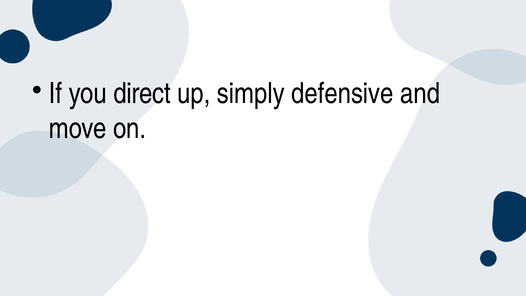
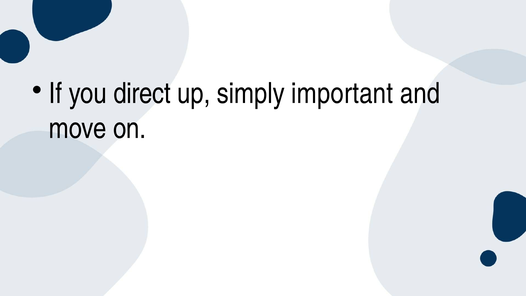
defensive: defensive -> important
